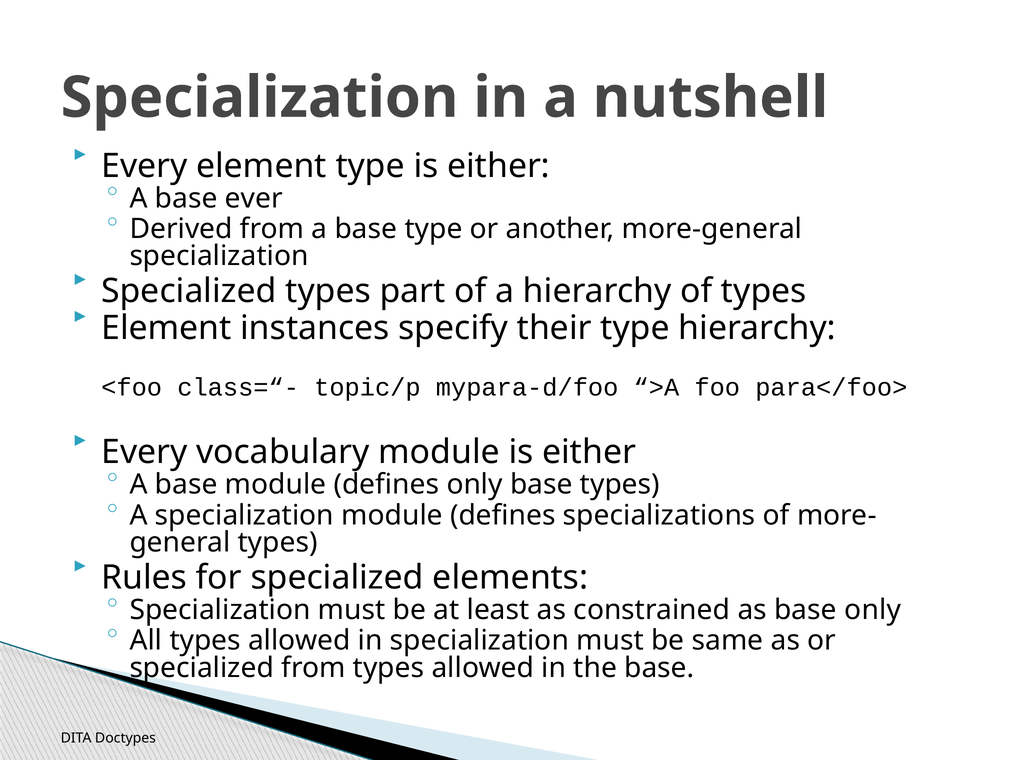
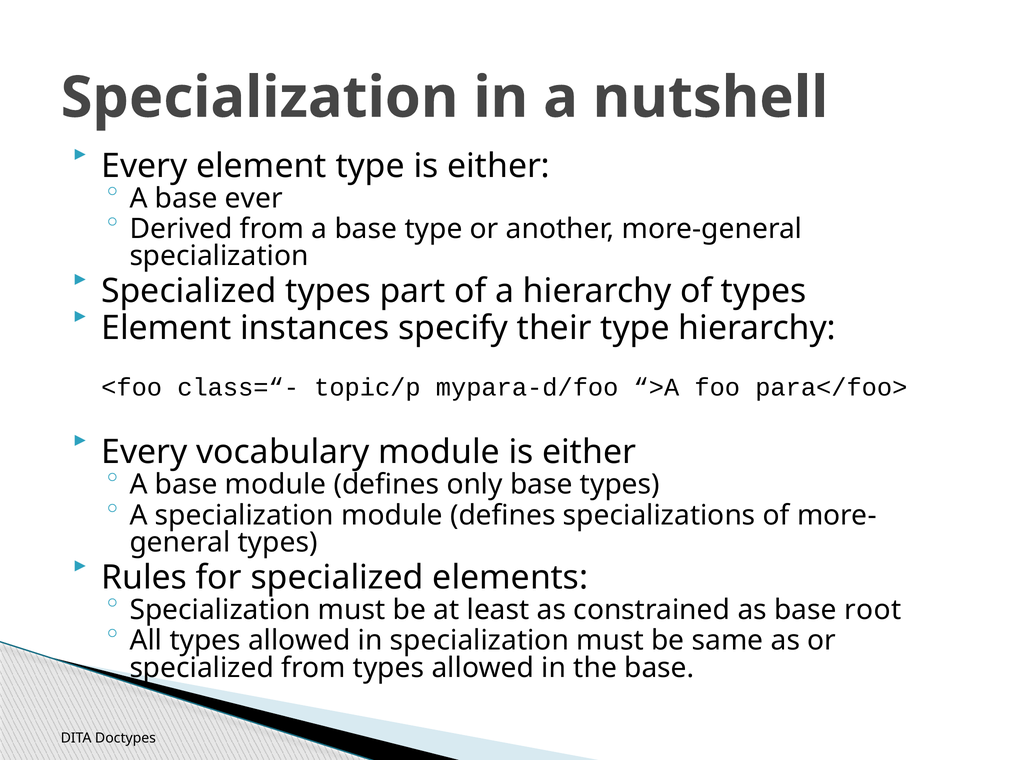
base only: only -> root
